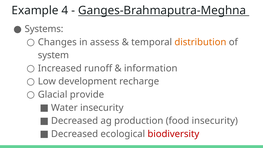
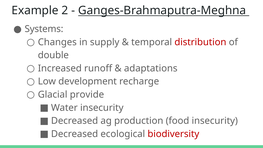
4: 4 -> 2
assess: assess -> supply
distribution colour: orange -> red
system: system -> double
information: information -> adaptations
